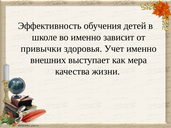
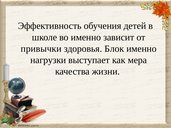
Учет: Учет -> Блок
внешних: внешних -> нагрузки
